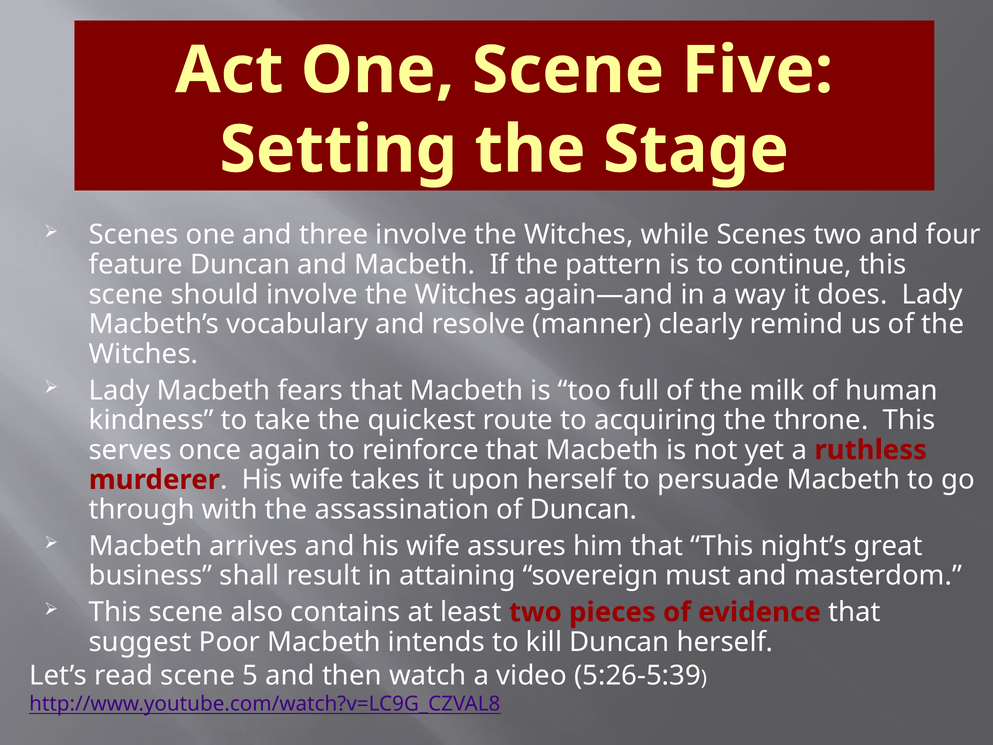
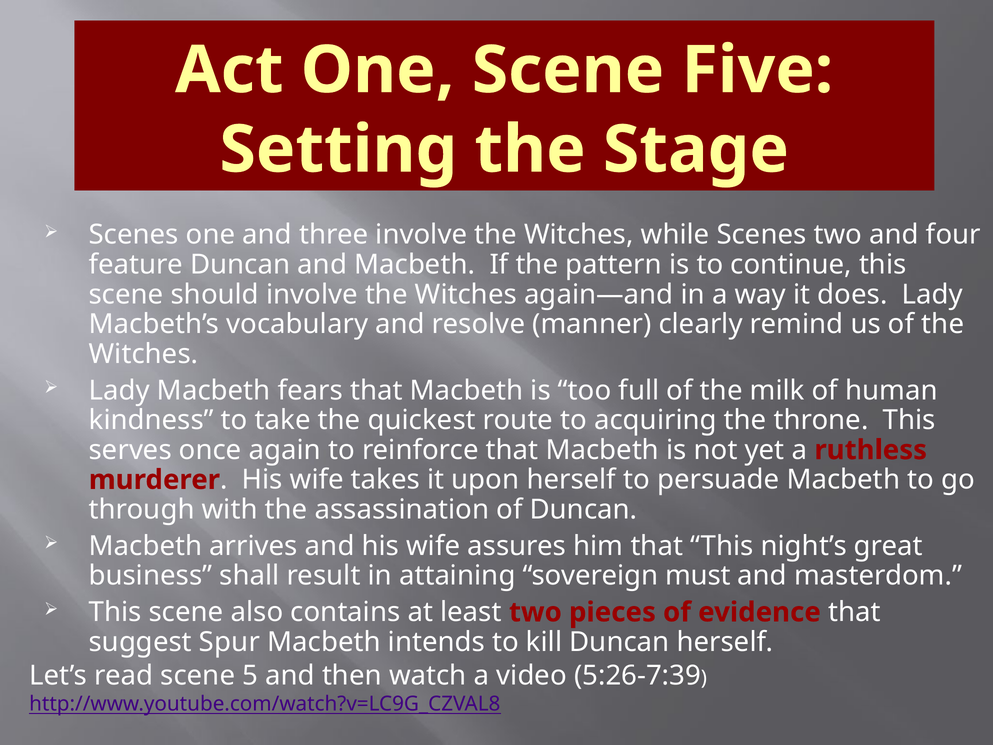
Poor: Poor -> Spur
5:26-5:39: 5:26-5:39 -> 5:26-7:39
